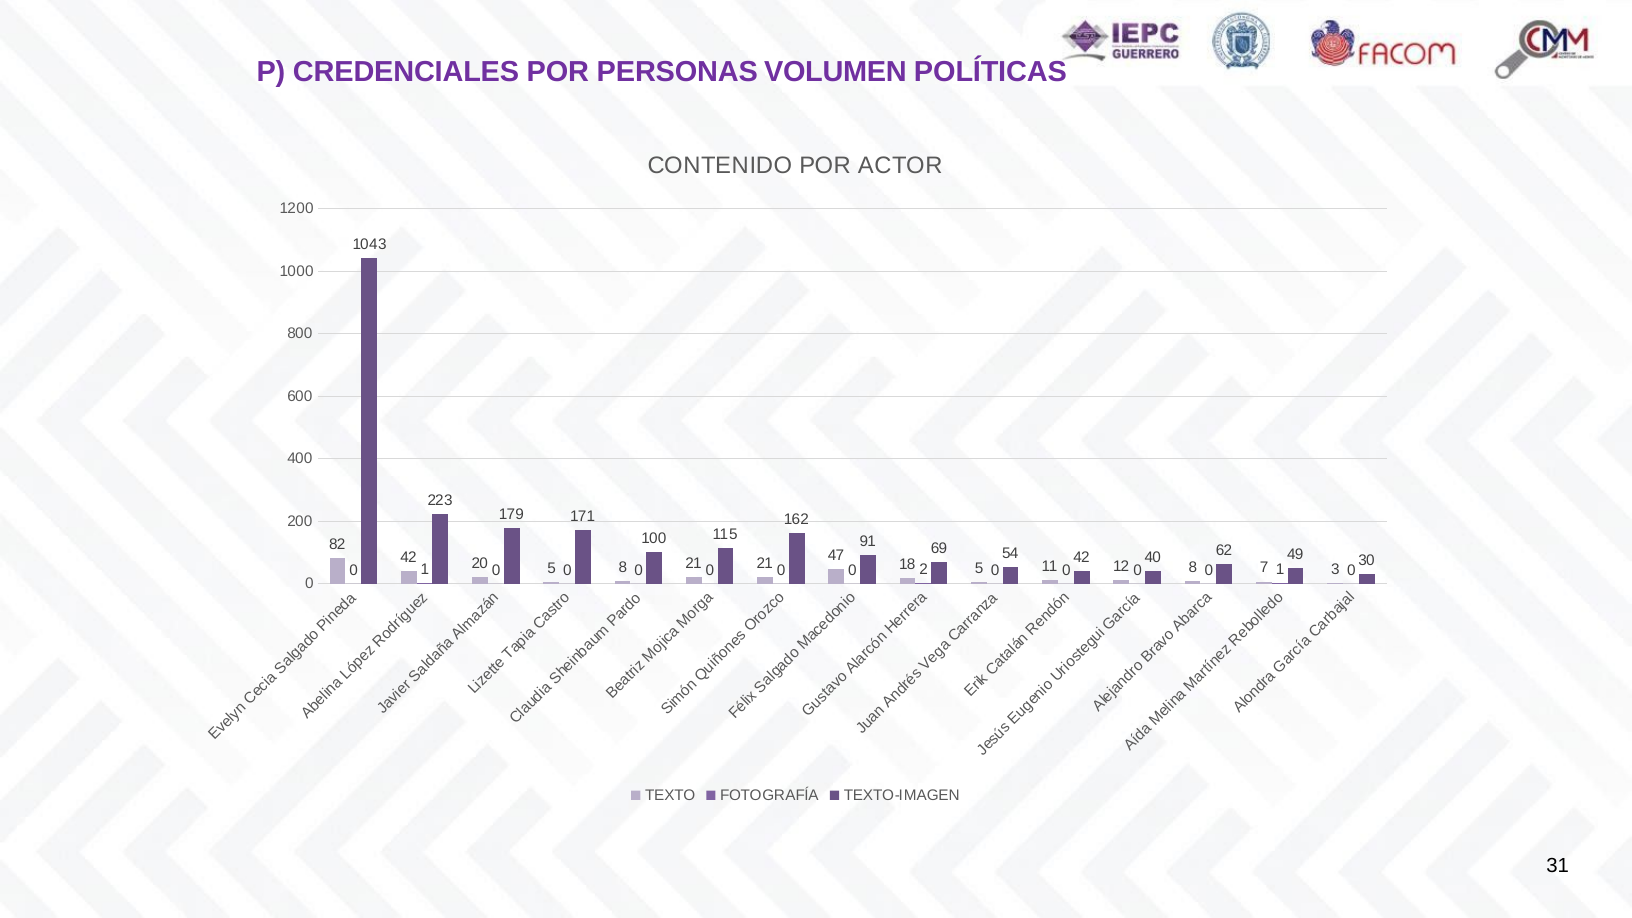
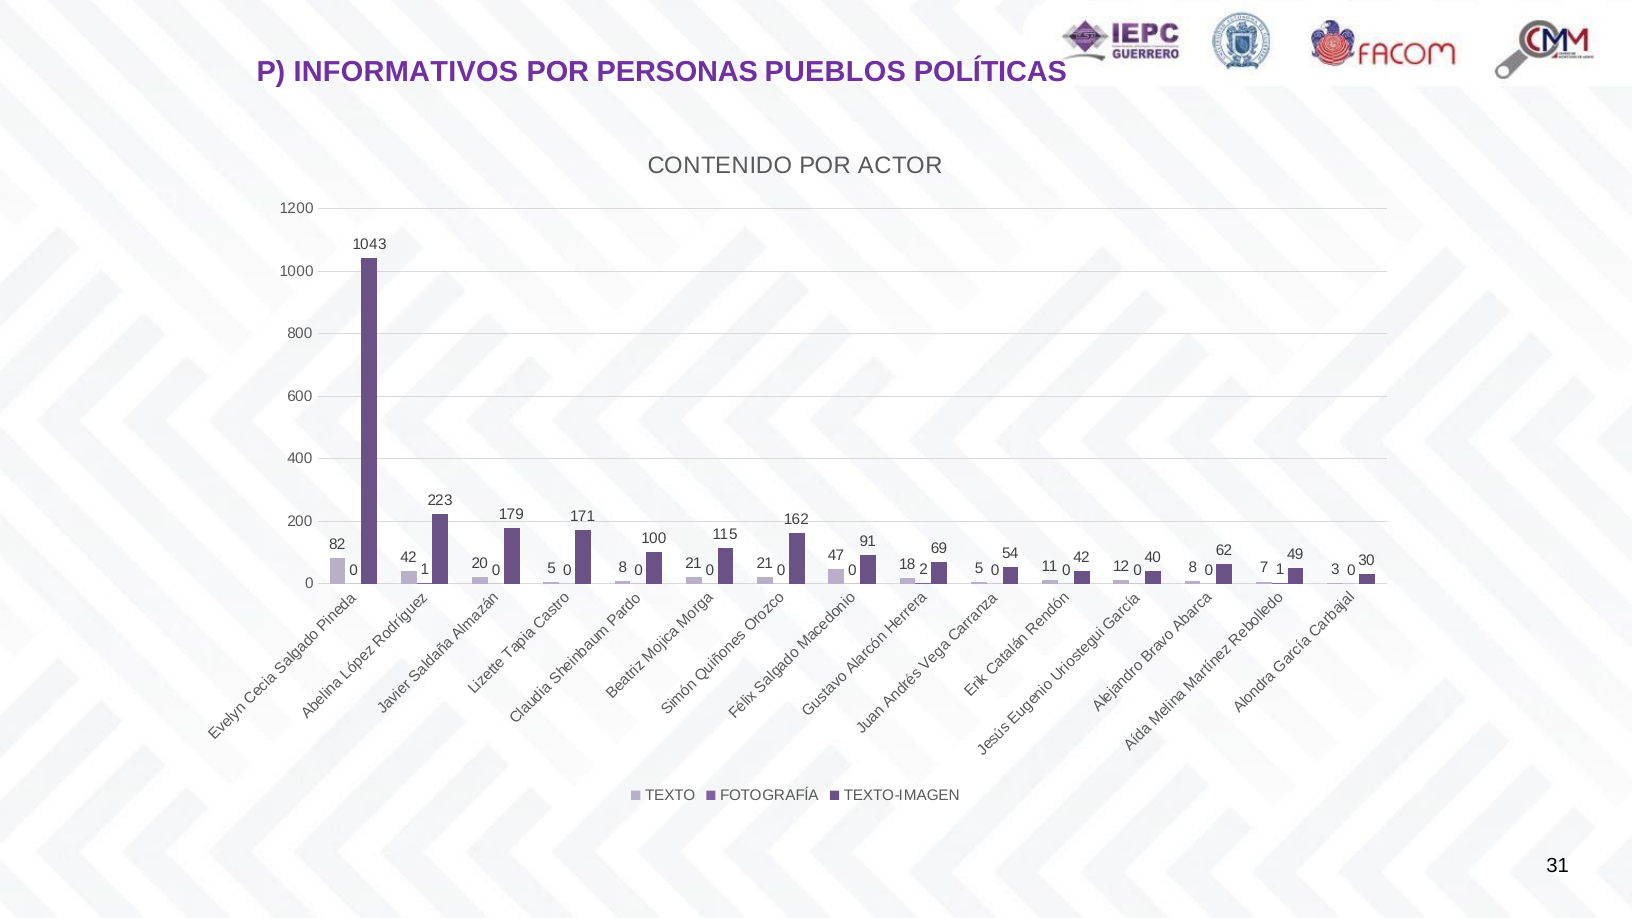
CREDENCIALES: CREDENCIALES -> INFORMATIVOS
VOLUMEN: VOLUMEN -> PUEBLOS
